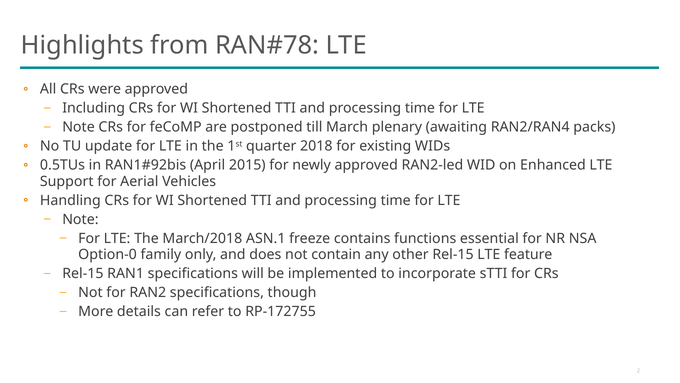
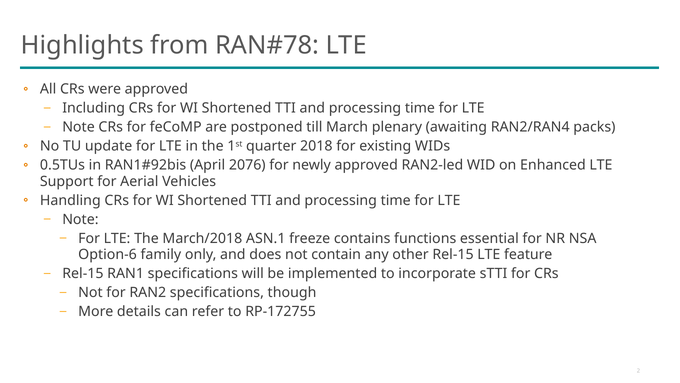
2015: 2015 -> 2076
Option-0: Option-0 -> Option-6
